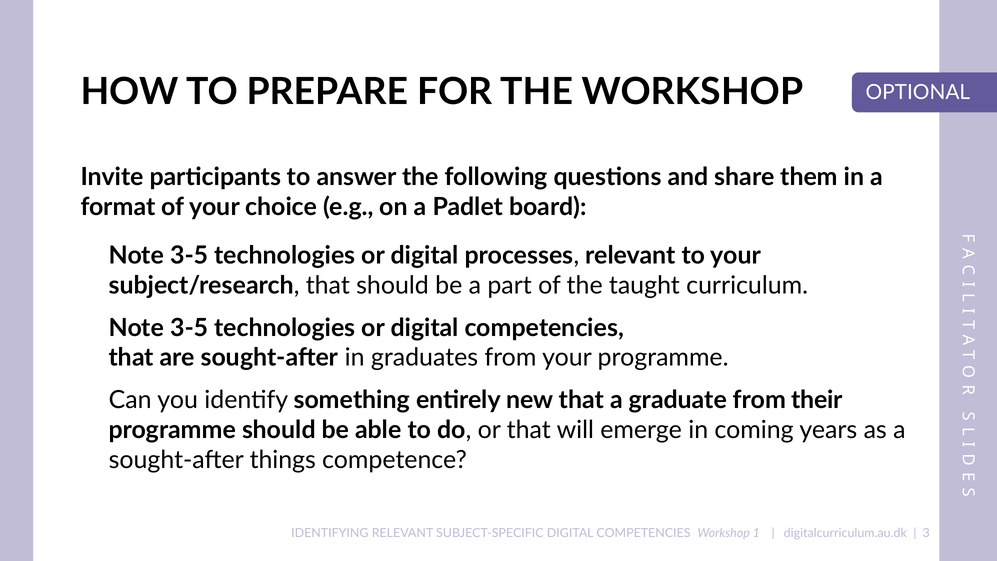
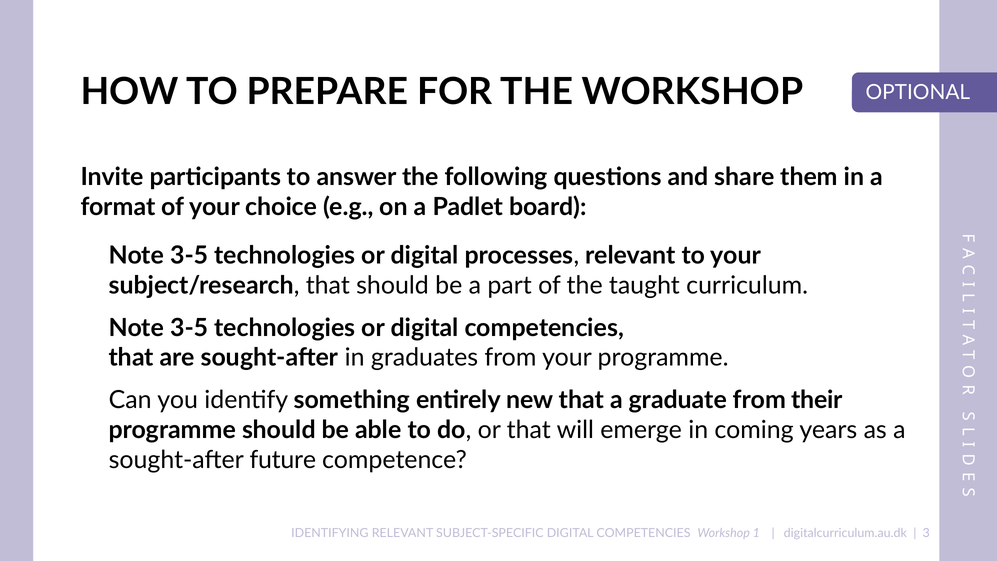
things: things -> future
